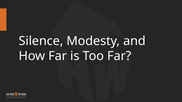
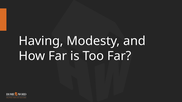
Silence: Silence -> Having
